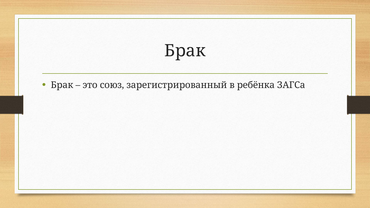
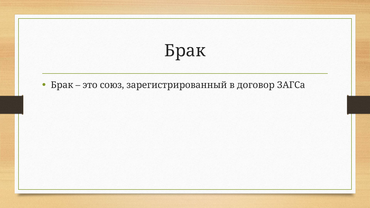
ребёнка: ребёнка -> договор
